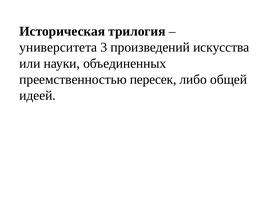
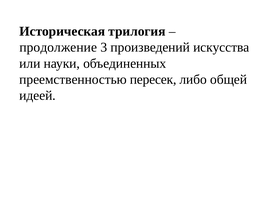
университета: университета -> продолжение
